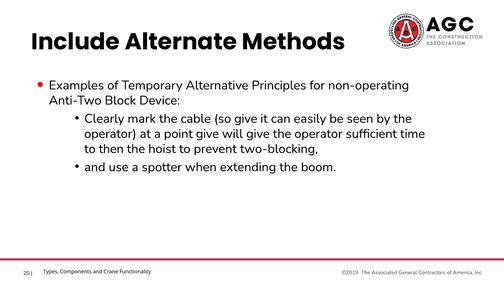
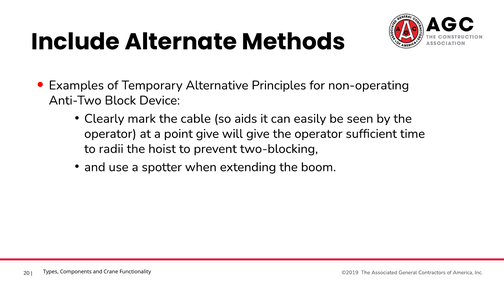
so give: give -> aids
then: then -> radii
